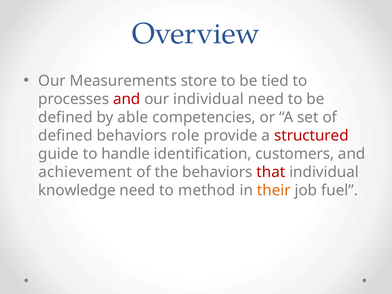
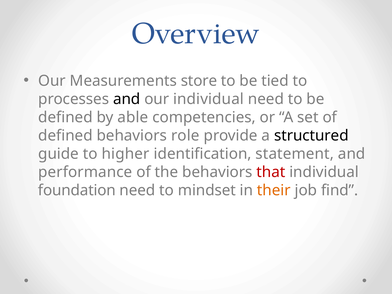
and at (127, 99) colour: red -> black
structured colour: red -> black
handle: handle -> higher
customers: customers -> statement
achievement: achievement -> performance
knowledge: knowledge -> foundation
method: method -> mindset
fuel: fuel -> find
